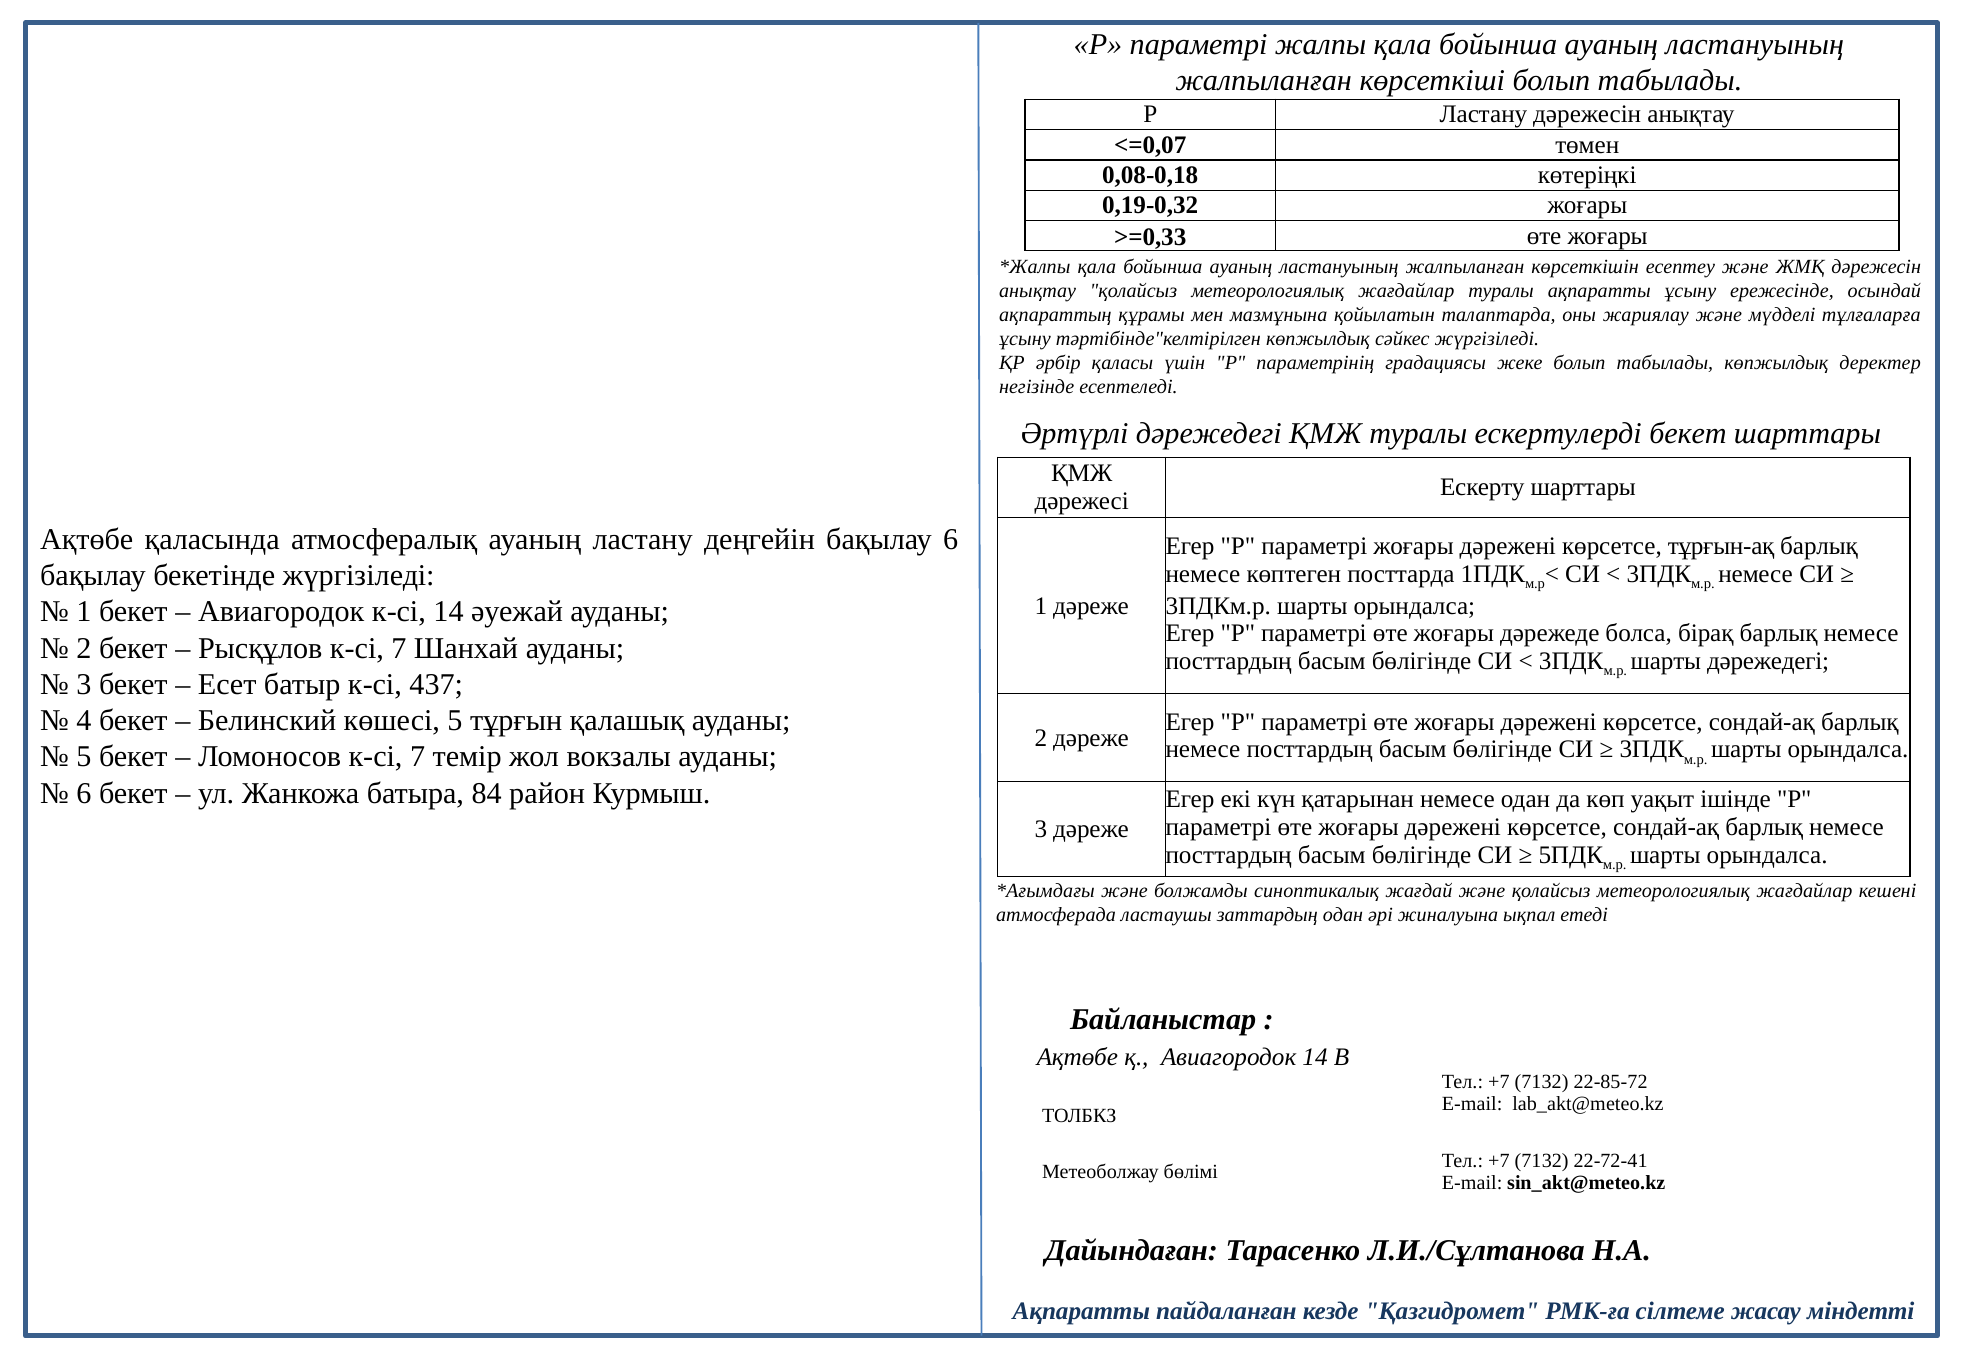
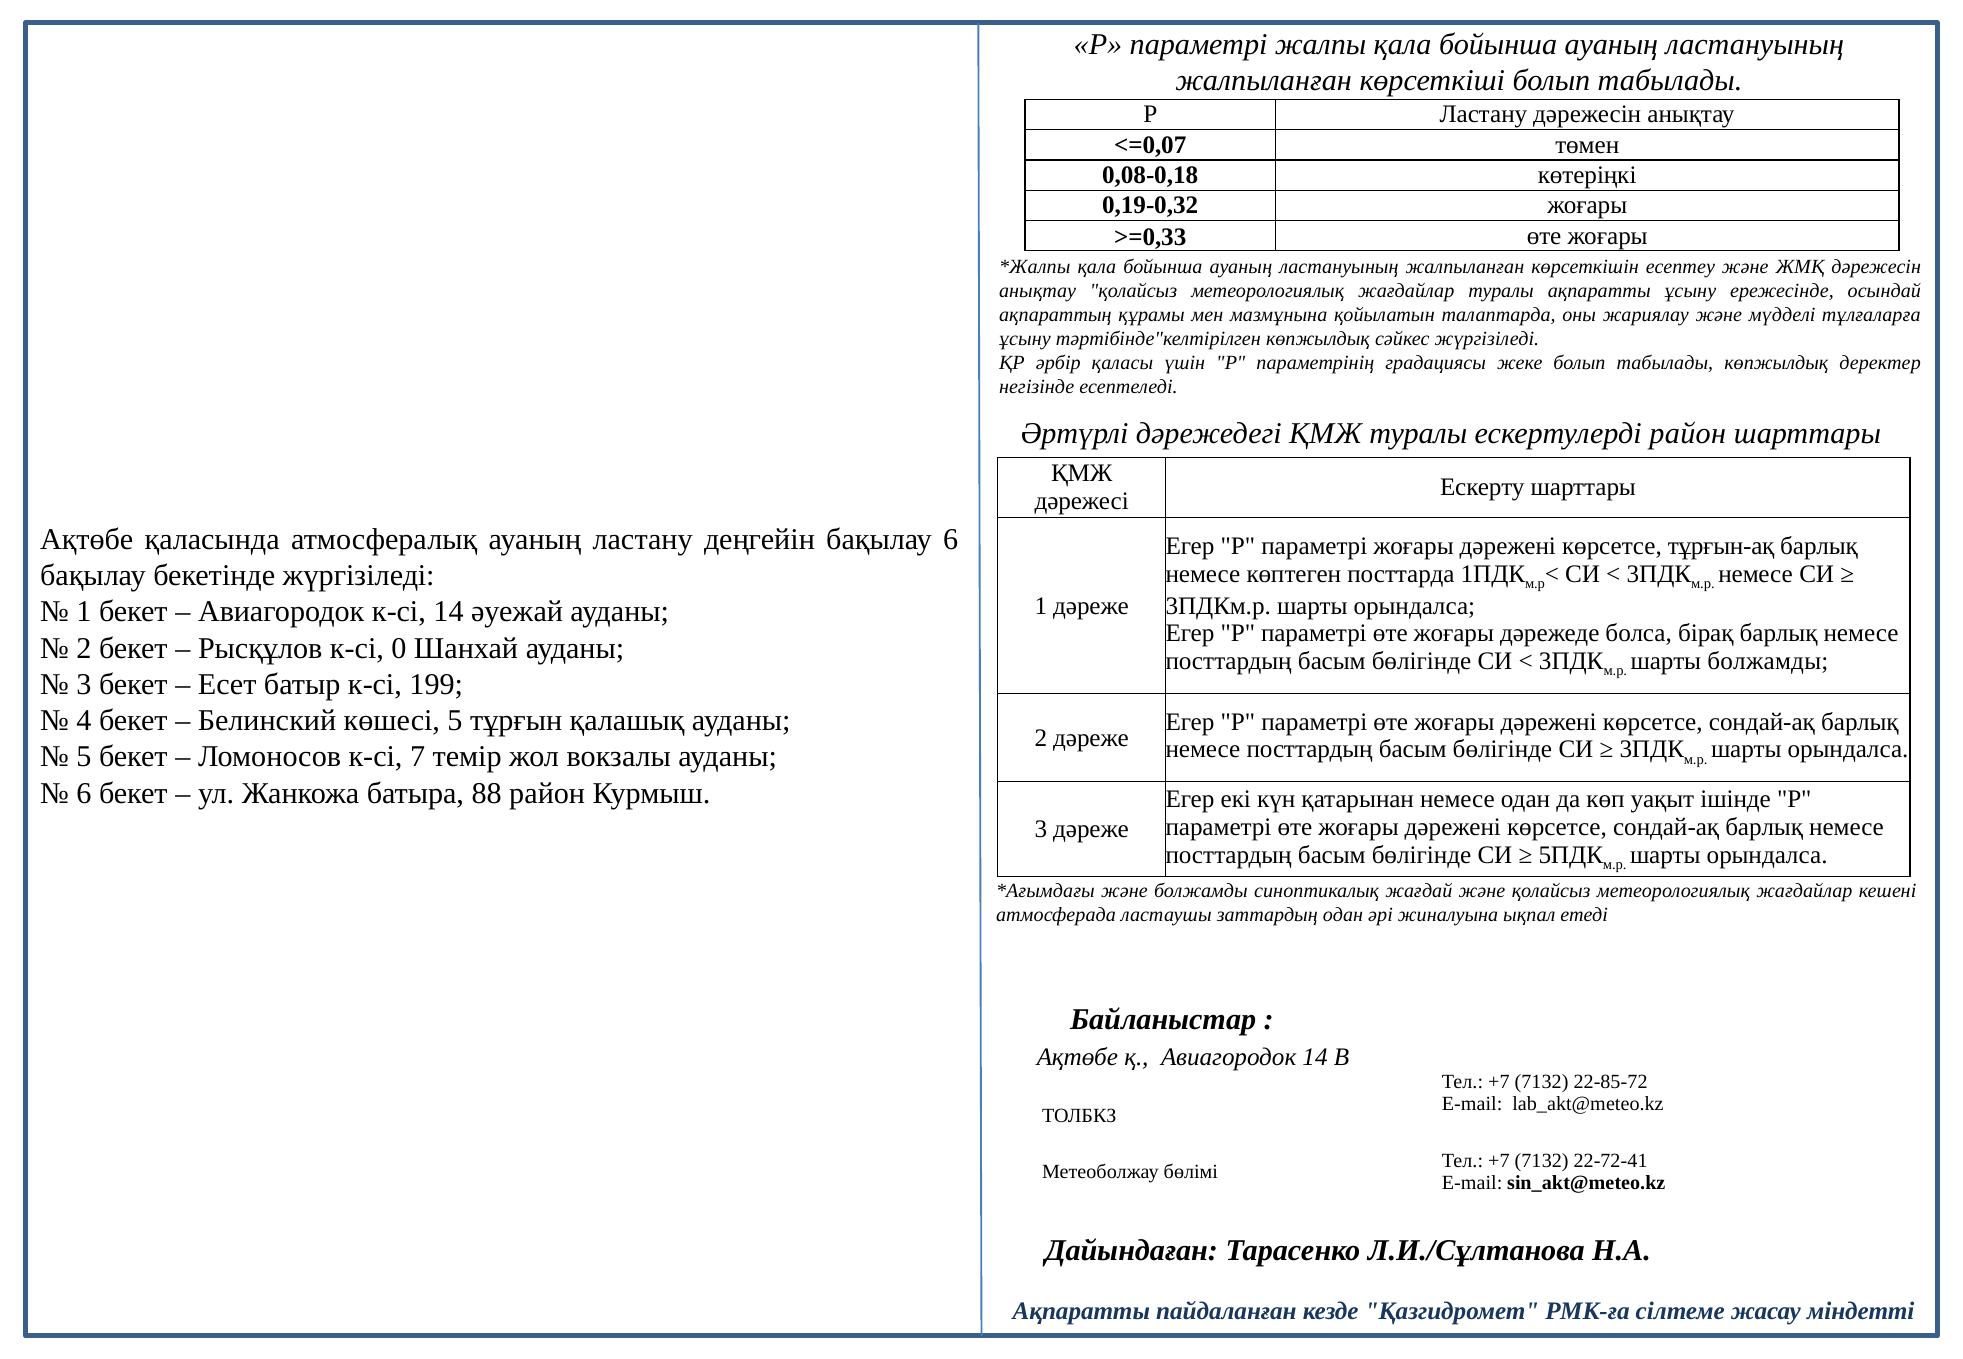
ескертулерді бекет: бекет -> район
Рысқұлов к-сі 7: 7 -> 0
шарты дәрежедегі: дәрежедегі -> болжамды
437: 437 -> 199
84: 84 -> 88
